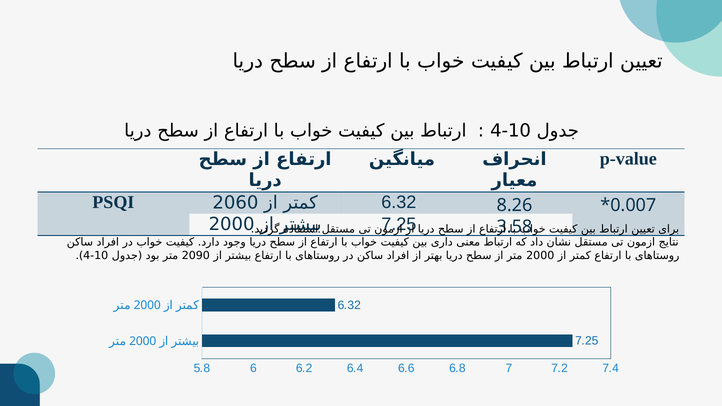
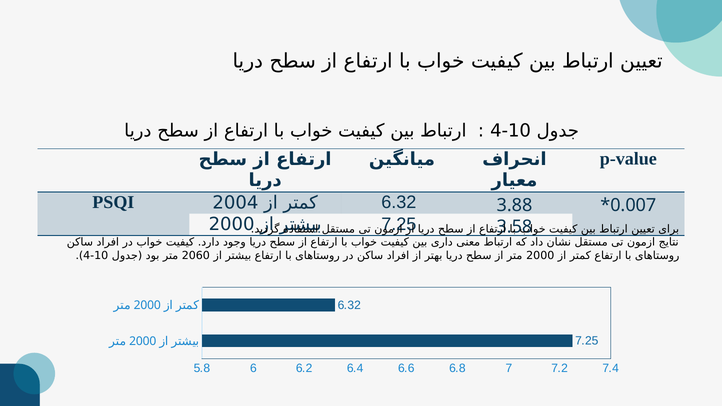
2060: 2060 -> 2004
8.26: 8.26 -> 3.88
2090: 2090 -> 2060
